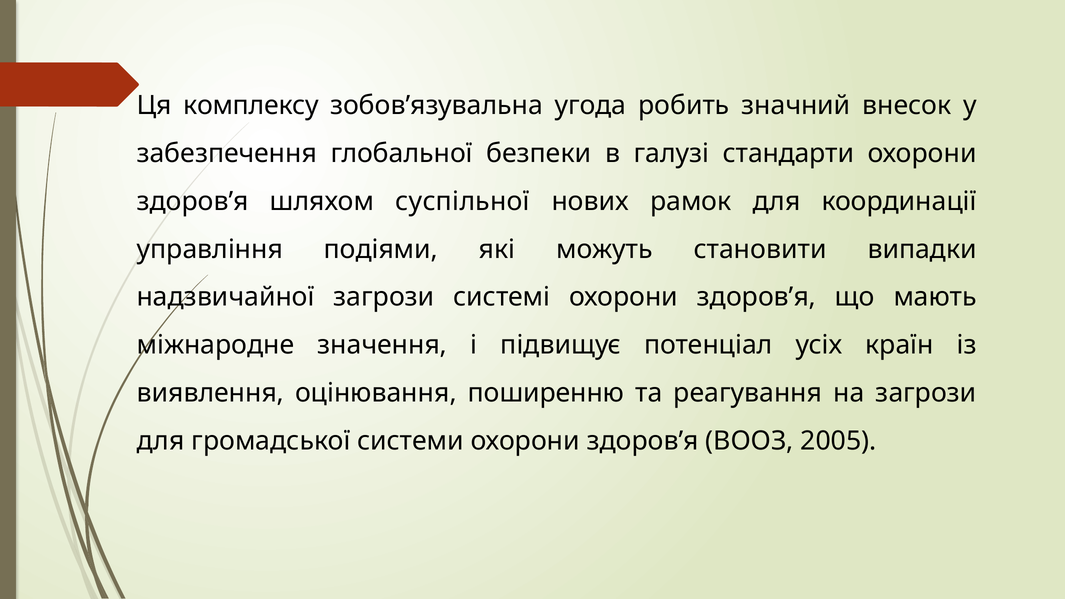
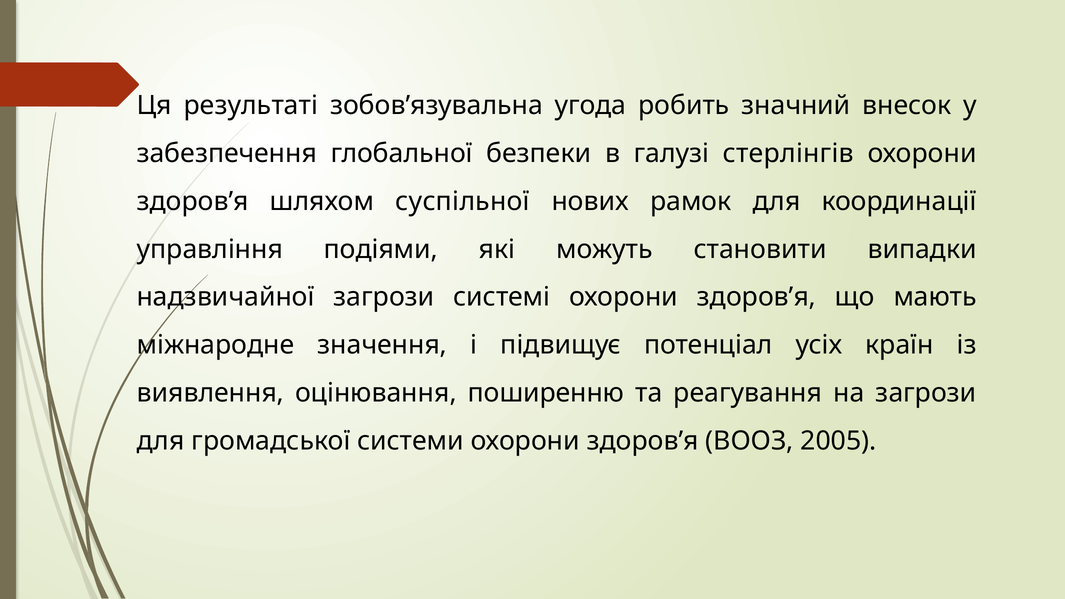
комплексу: комплексу -> результаті
стандарти: стандарти -> стерлінгів
